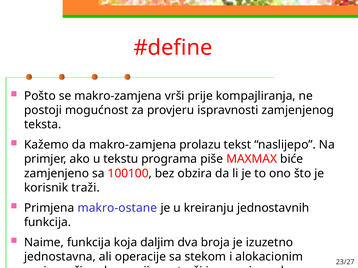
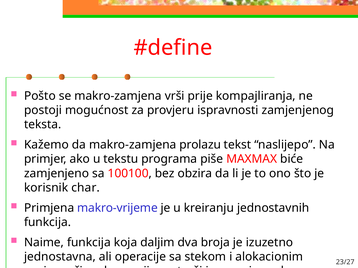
traži: traži -> char
makro-ostane: makro-ostane -> makro-vrijeme
